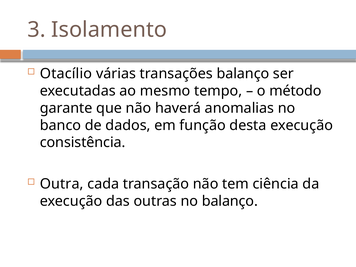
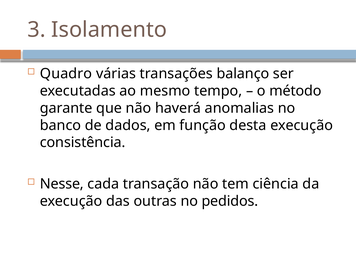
Otacílio: Otacílio -> Quadro
Outra: Outra -> Nesse
no balanço: balanço -> pedidos
